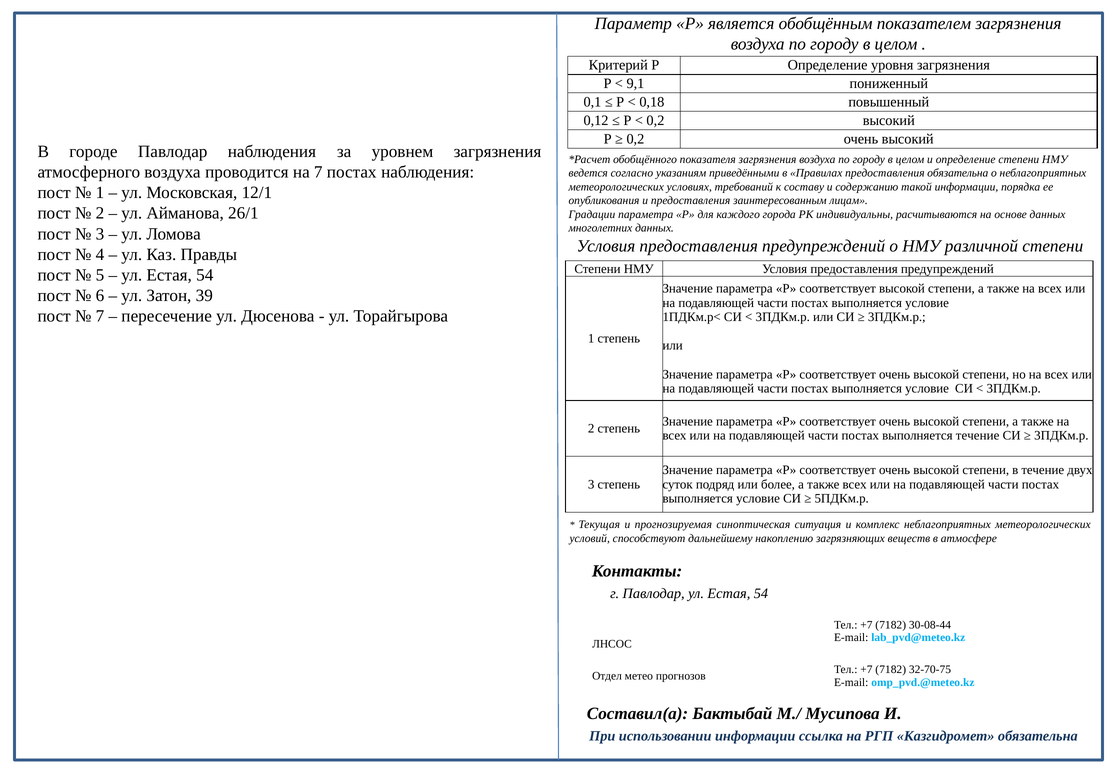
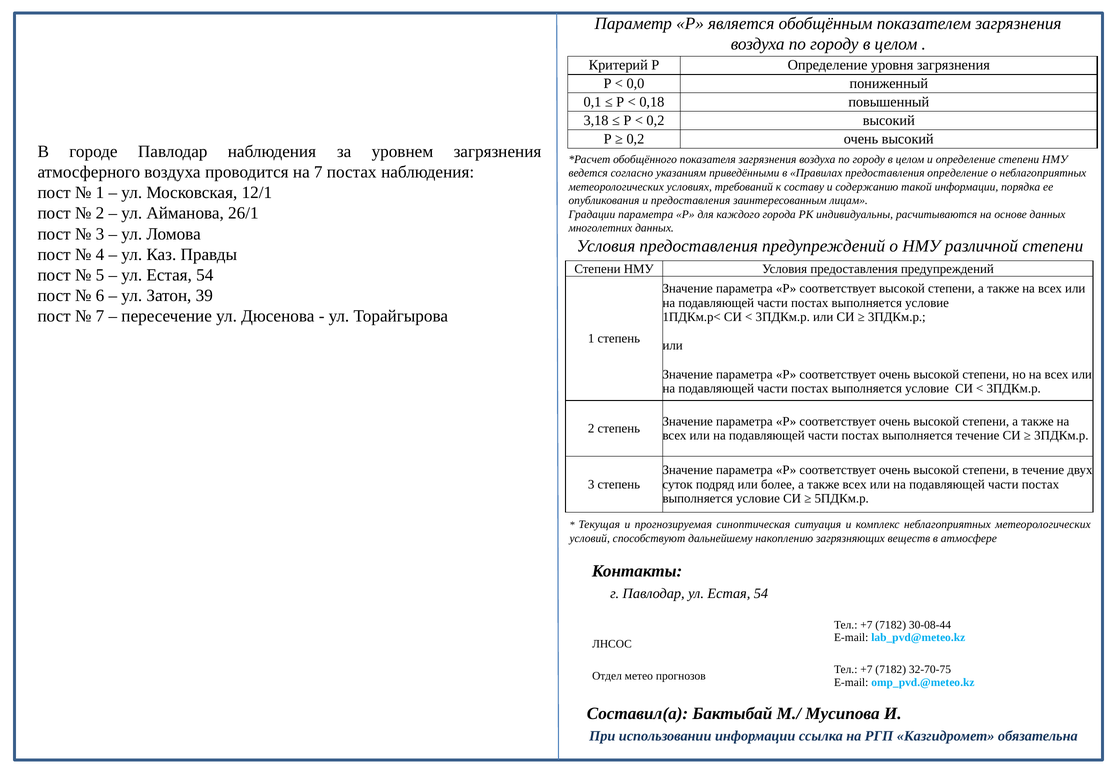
9,1: 9,1 -> 0,0
0,12: 0,12 -> 3,18
предоставления обязательна: обязательна -> определение
